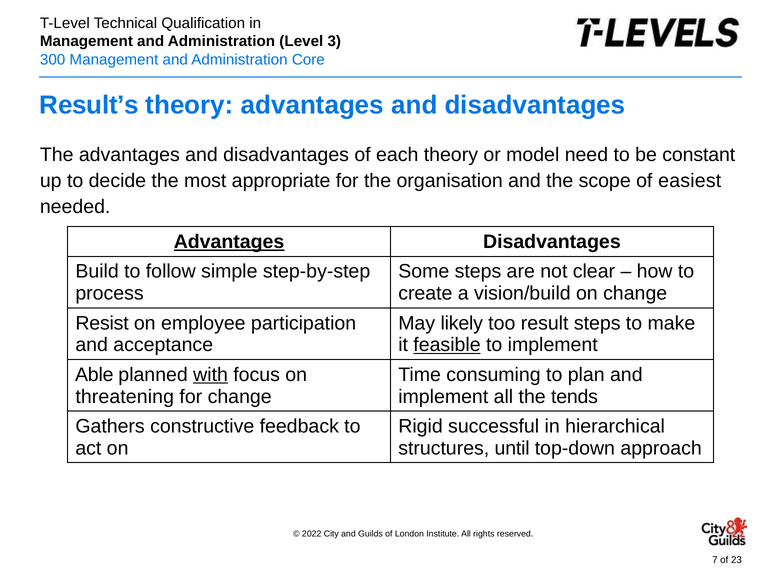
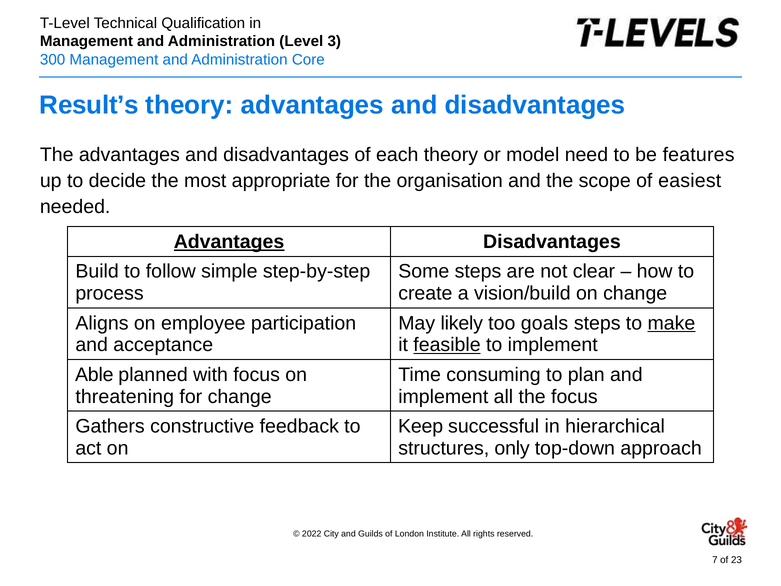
constant: constant -> features
Resist: Resist -> Aligns
result: result -> goals
make underline: none -> present
with underline: present -> none
the tends: tends -> focus
Rigid: Rigid -> Keep
until: until -> only
